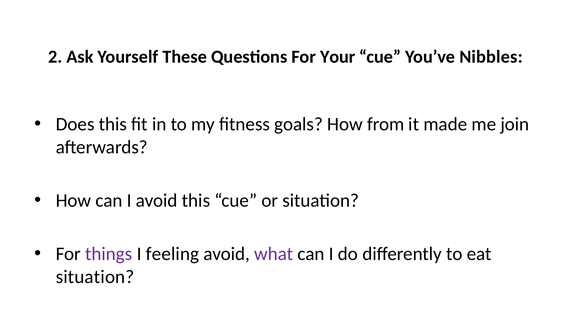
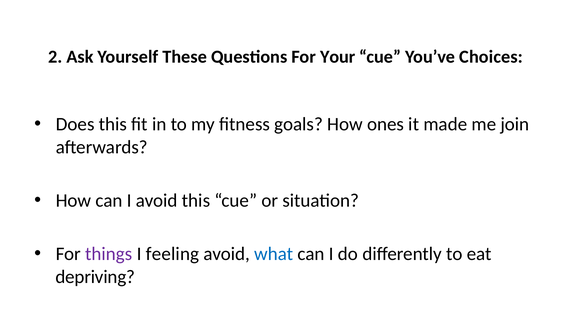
Nibbles: Nibbles -> Choices
from: from -> ones
what colour: purple -> blue
situation at (95, 277): situation -> depriving
